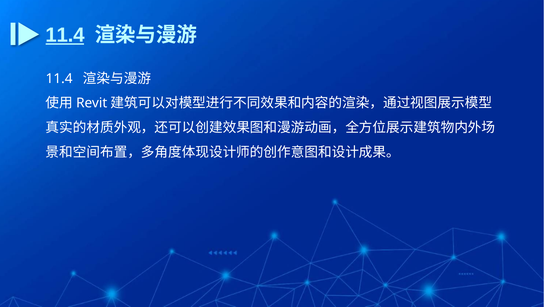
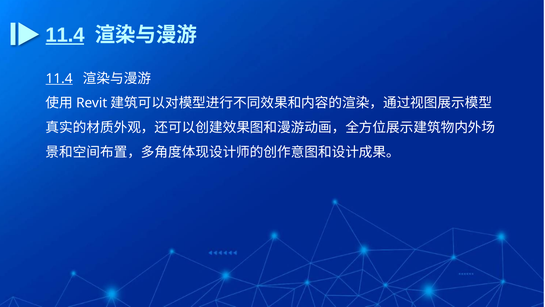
11.4 at (59, 78) underline: none -> present
